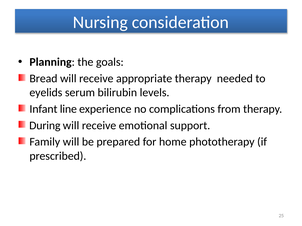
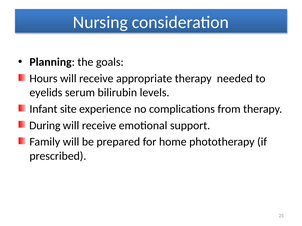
Bread: Bread -> Hours
line: line -> site
